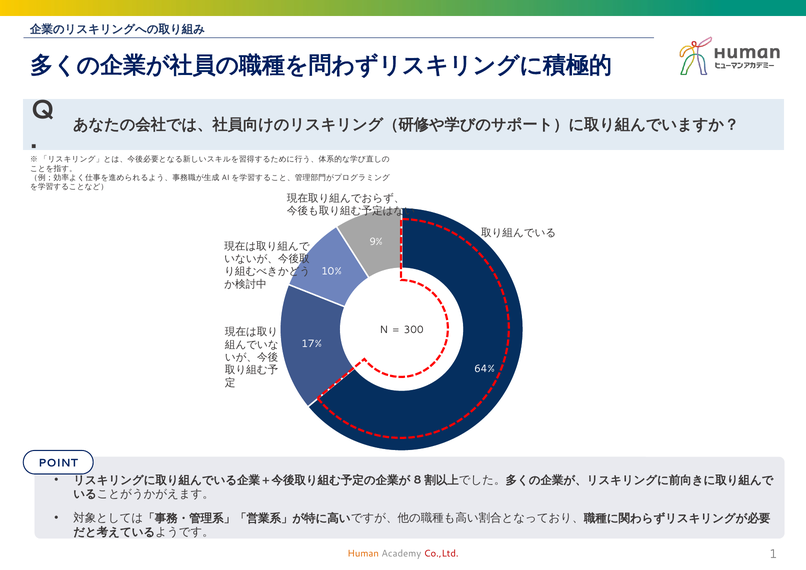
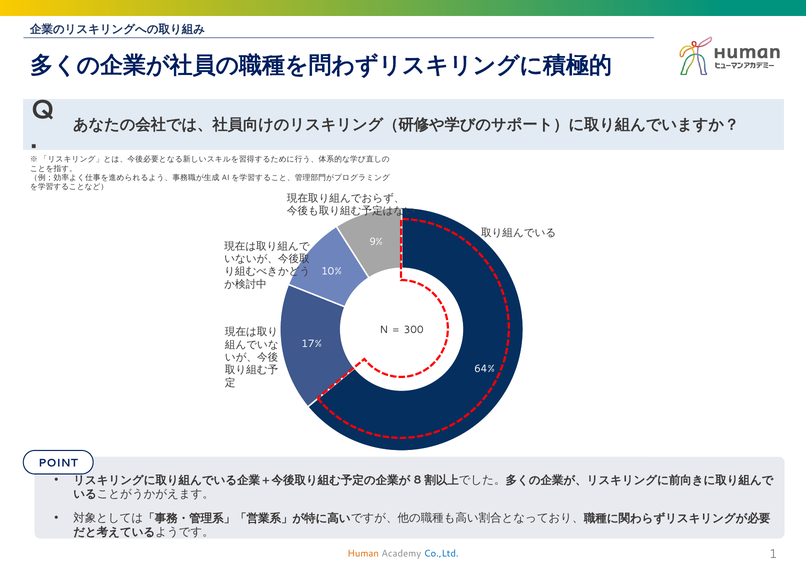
Co.,Ltd colour: red -> blue
